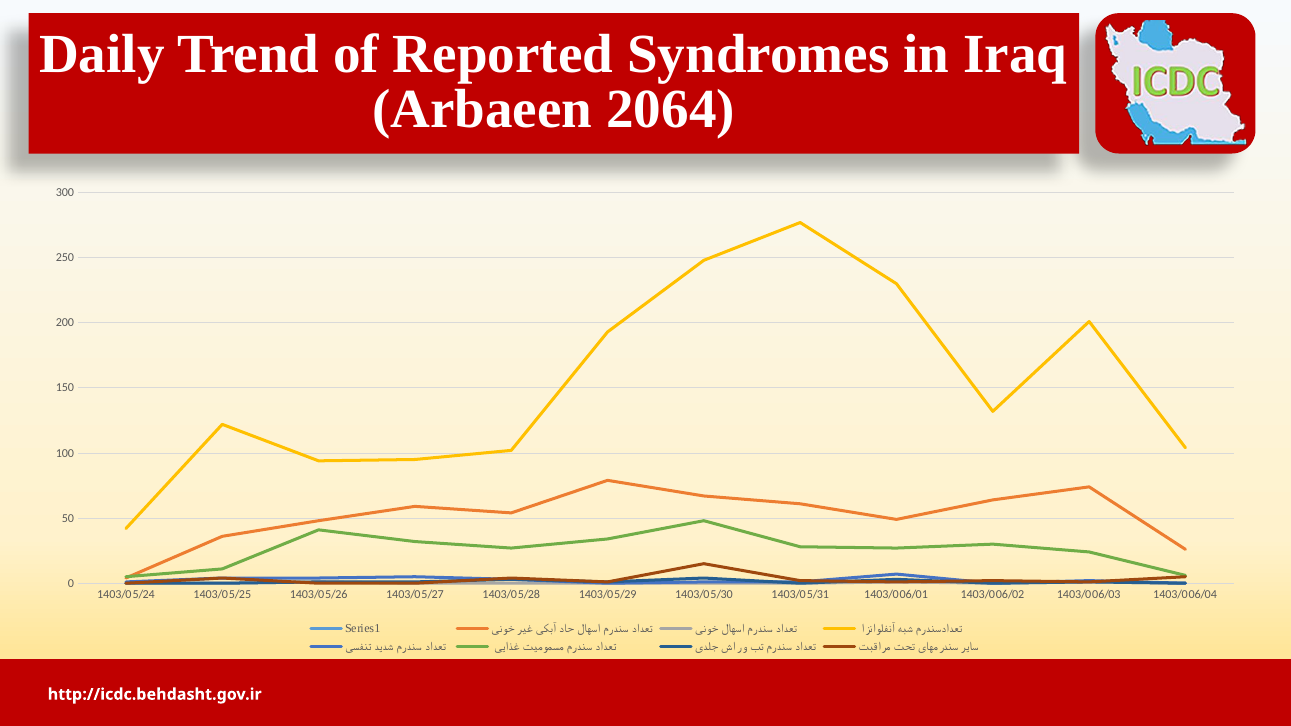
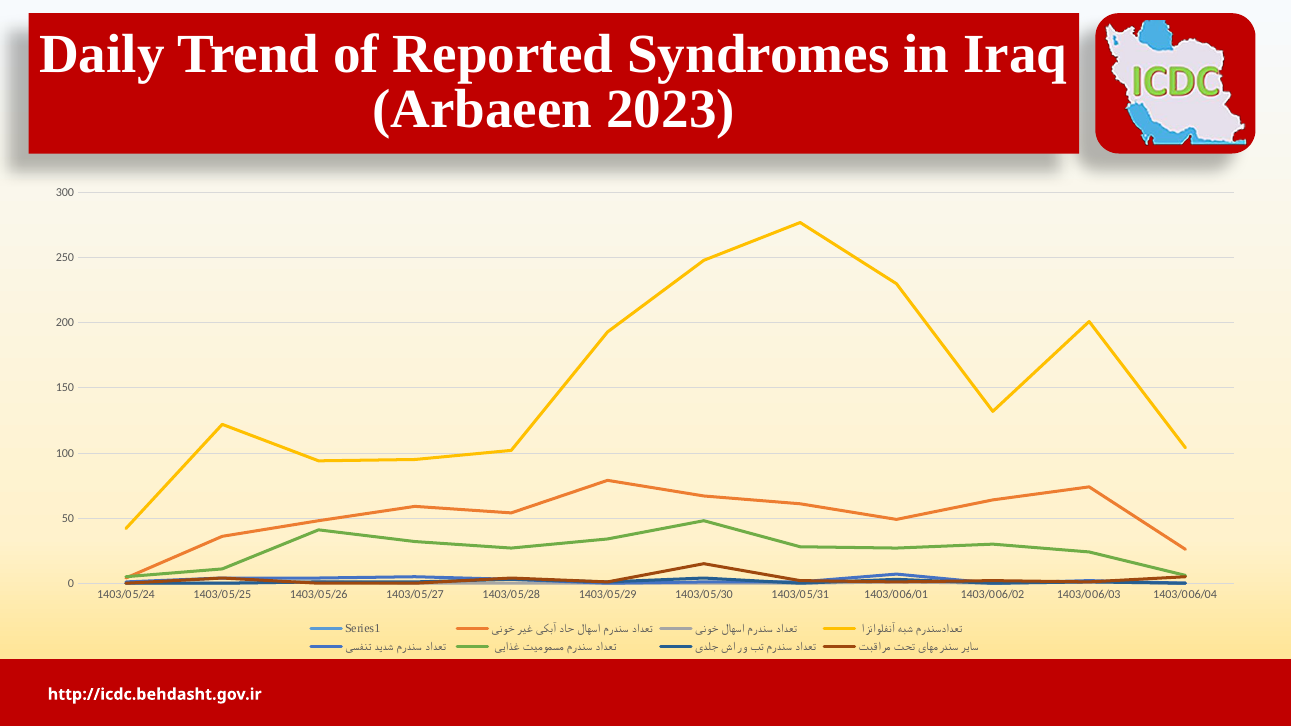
2064: 2064 -> 2023
